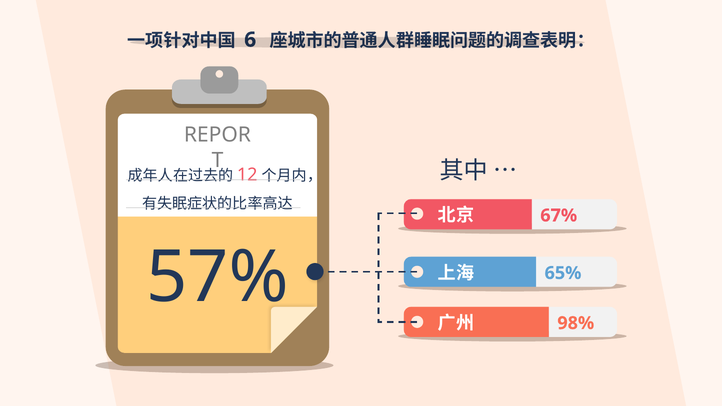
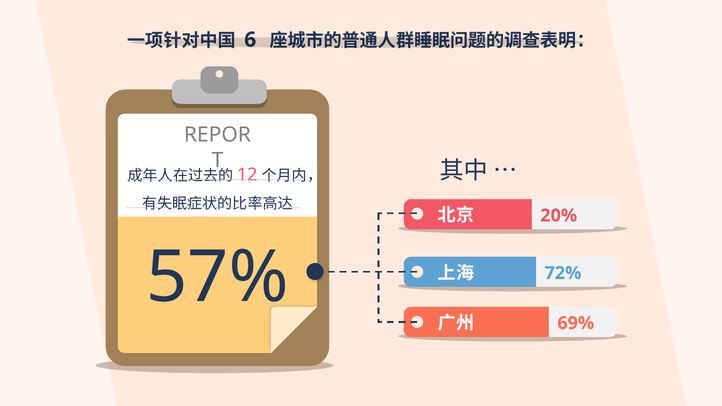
67%: 67% -> 20%
65%: 65% -> 72%
98%: 98% -> 69%
